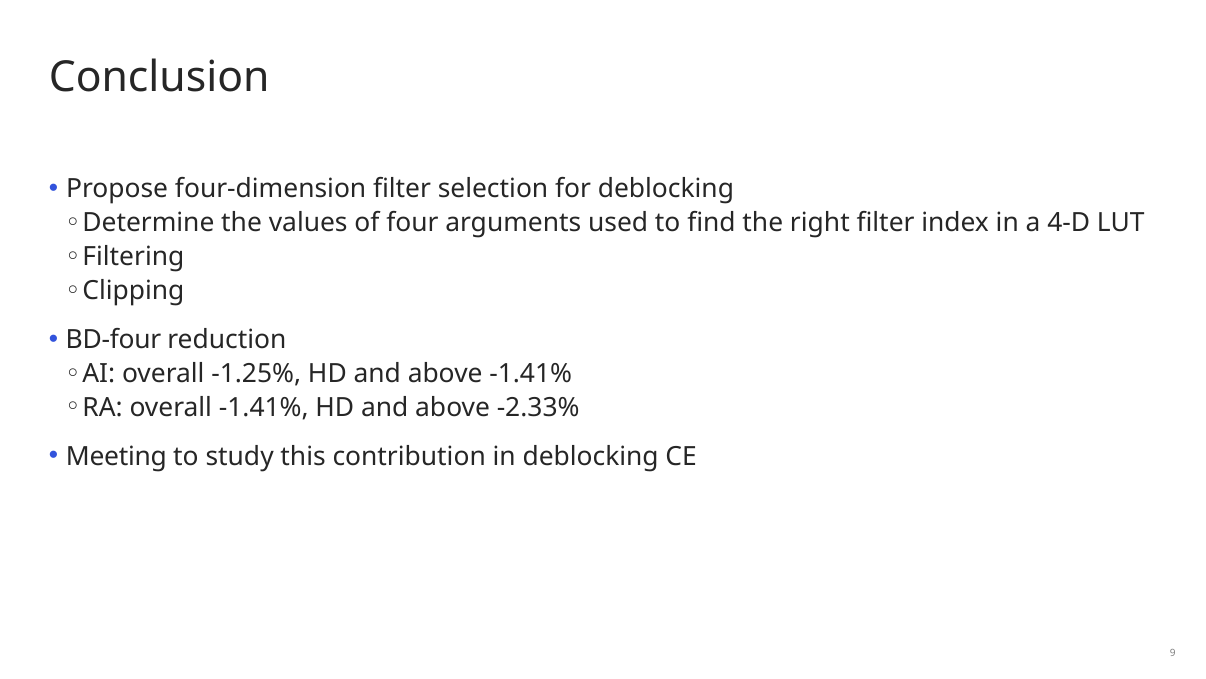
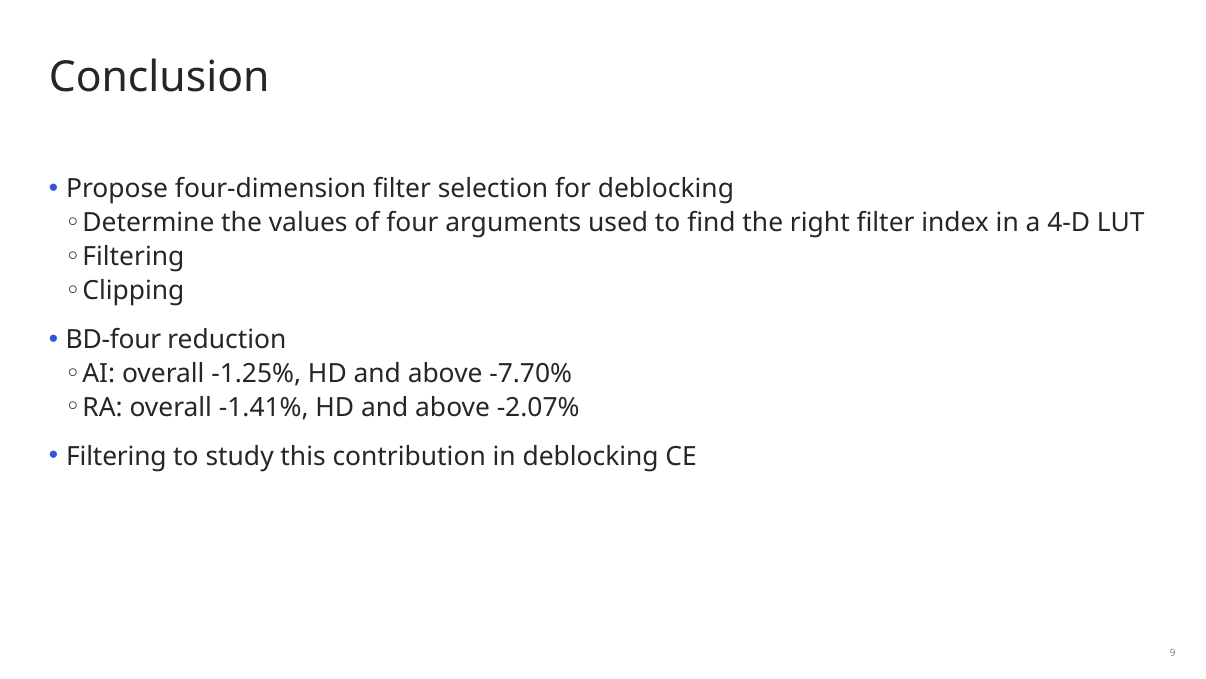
above -1.41%: -1.41% -> -7.70%
-2.33%: -2.33% -> -2.07%
Meeting at (116, 456): Meeting -> Filtering
